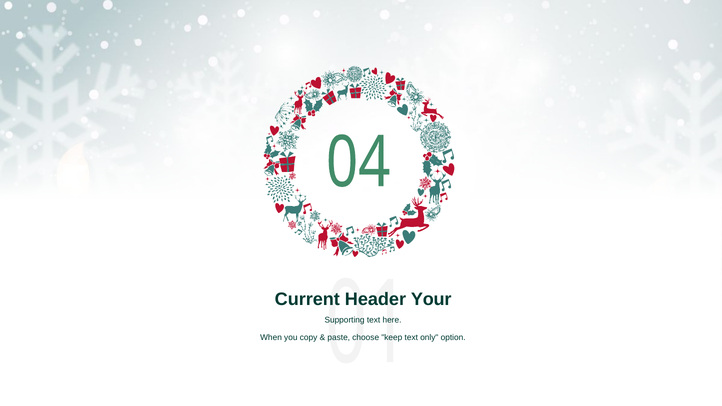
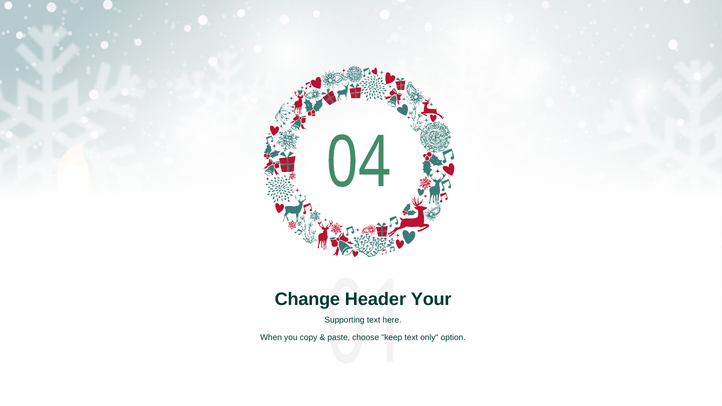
Current: Current -> Change
